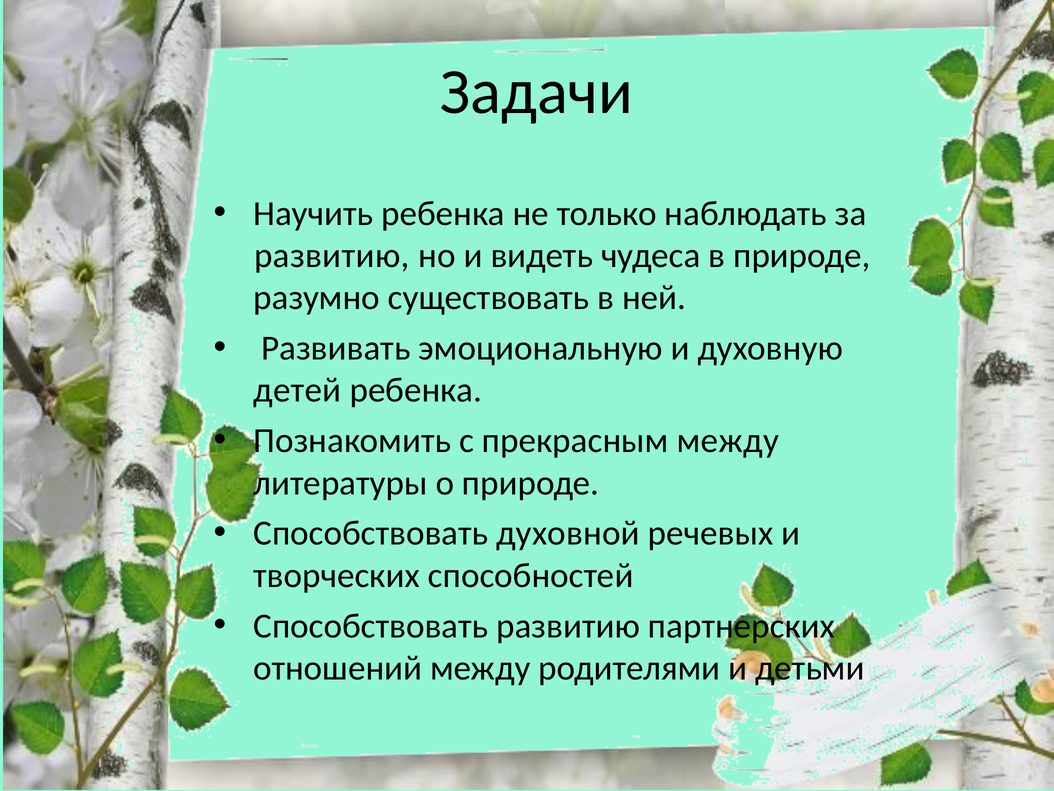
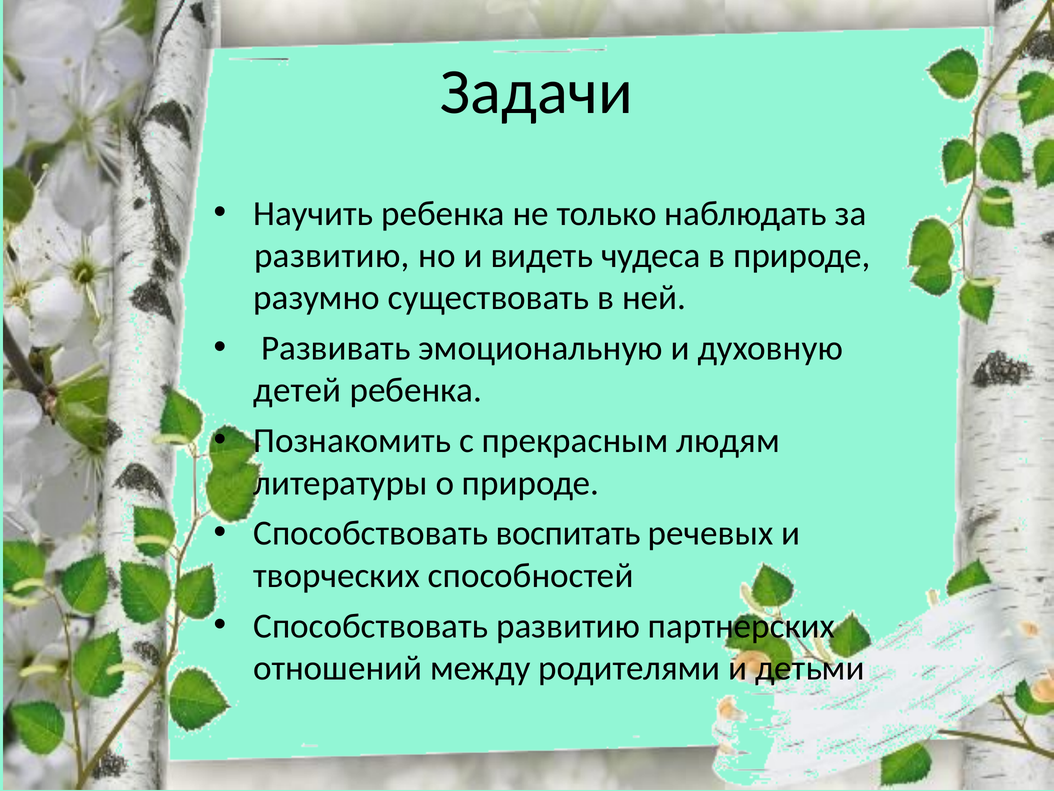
прекрасным между: между -> людям
духовной: духовной -> воспитать
